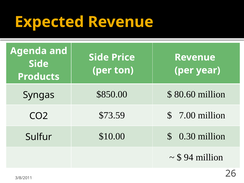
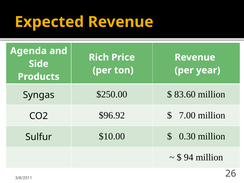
Side at (99, 57): Side -> Rich
$850.00: $850.00 -> $250.00
80.60: 80.60 -> 83.60
$73.59: $73.59 -> $96.92
